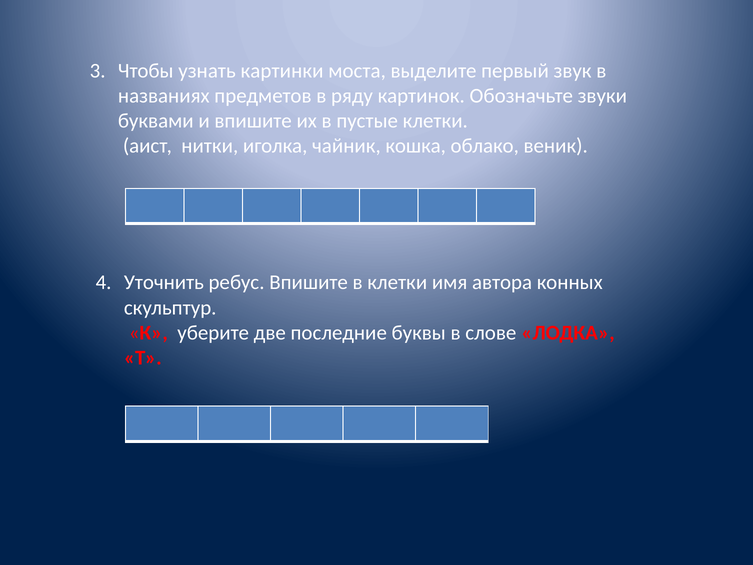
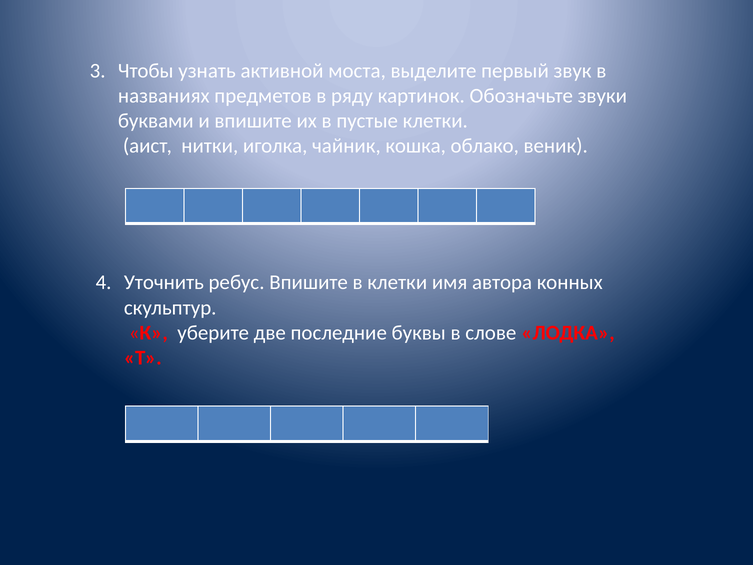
картинки: картинки -> активной
